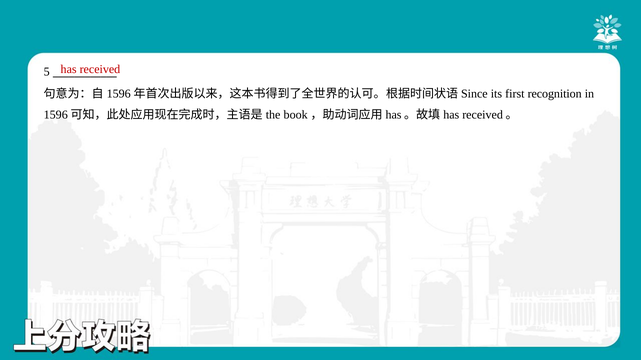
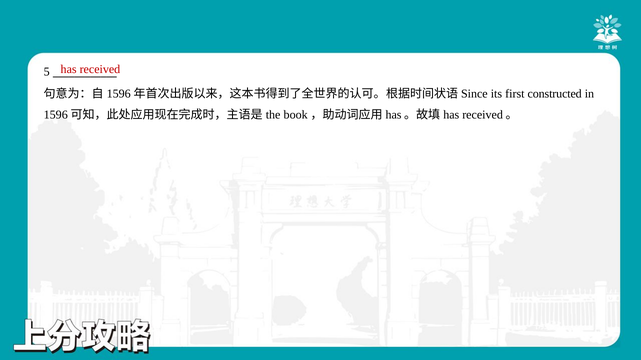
recognition: recognition -> constructed
